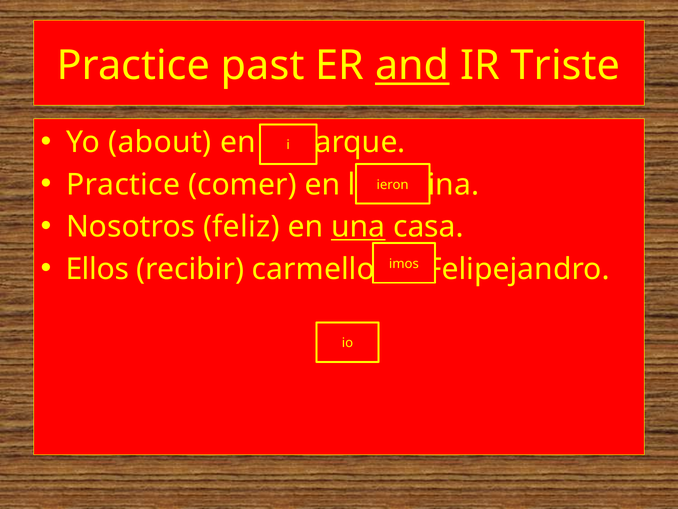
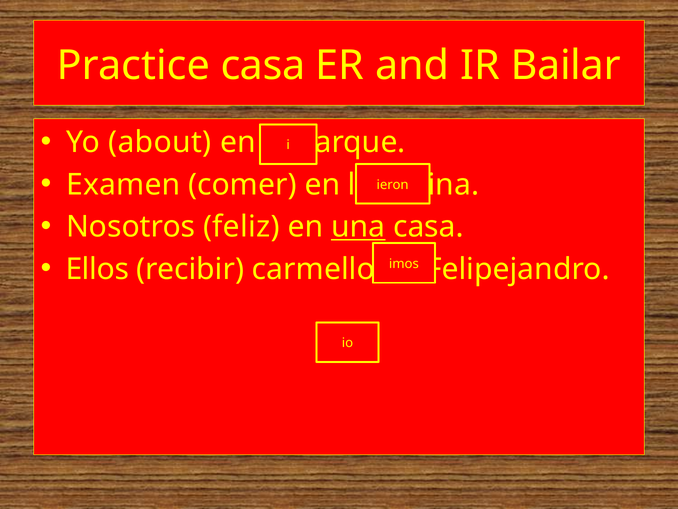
Practice past: past -> casa
and underline: present -> none
Triste: Triste -> Bailar
Practice at (123, 184): Practice -> Examen
